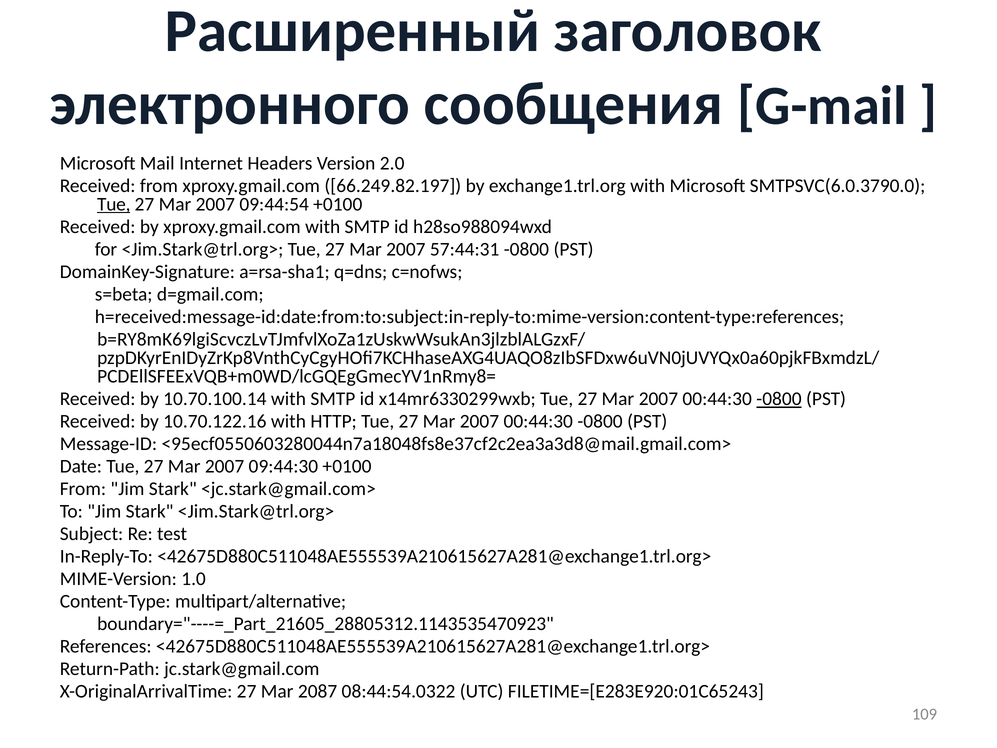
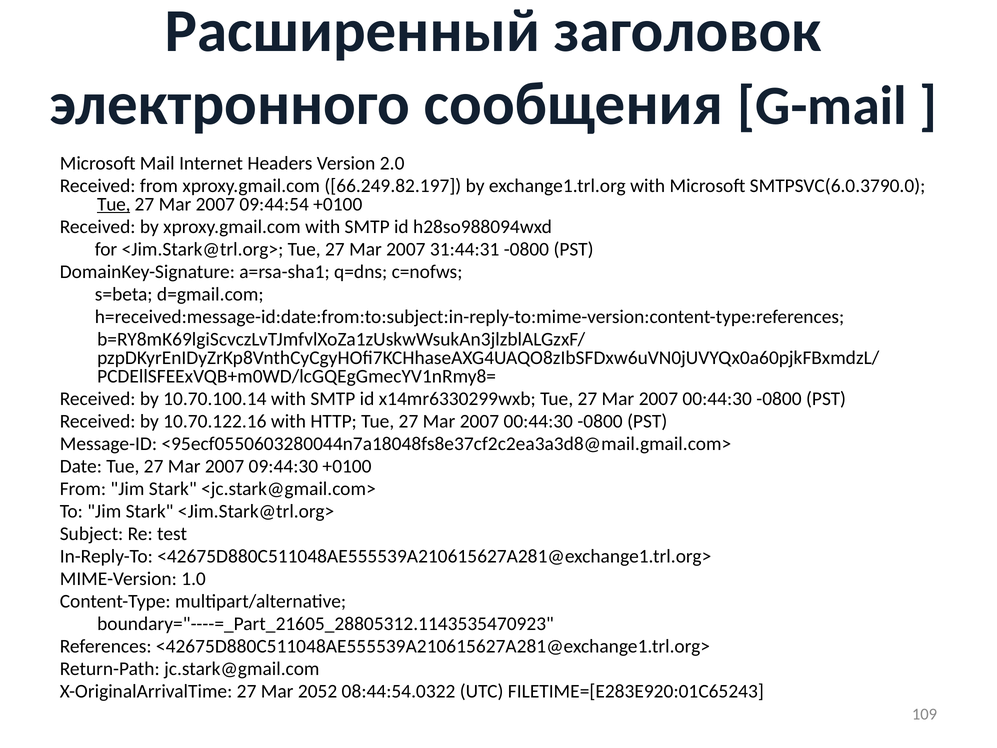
57:44:31: 57:44:31 -> 31:44:31
-0800 at (779, 399) underline: present -> none
2087: 2087 -> 2052
